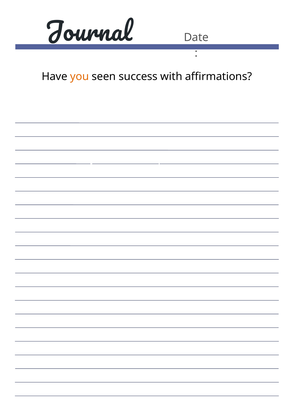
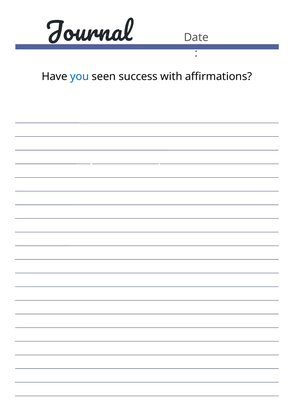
you colour: orange -> blue
